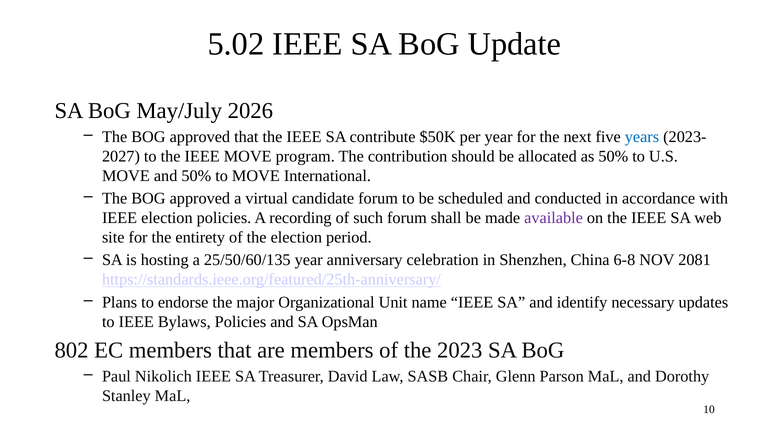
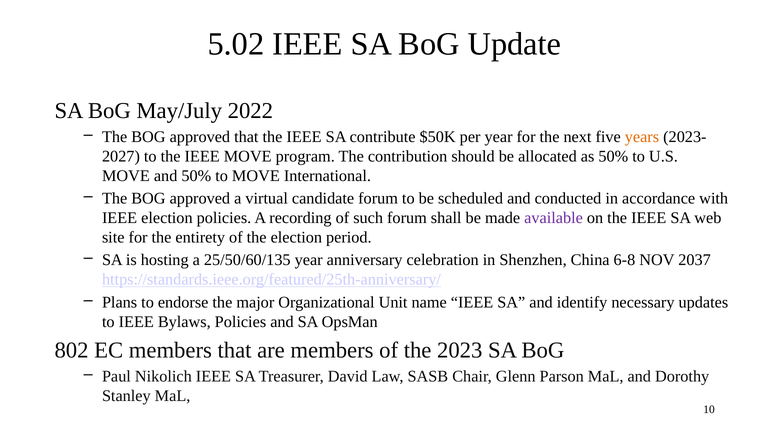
2026: 2026 -> 2022
years colour: blue -> orange
2081: 2081 -> 2037
